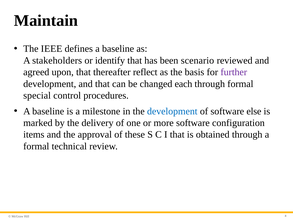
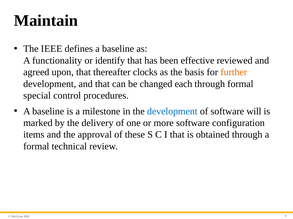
stakeholders: stakeholders -> functionality
scenario: scenario -> effective
reflect: reflect -> clocks
further colour: purple -> orange
else: else -> will
